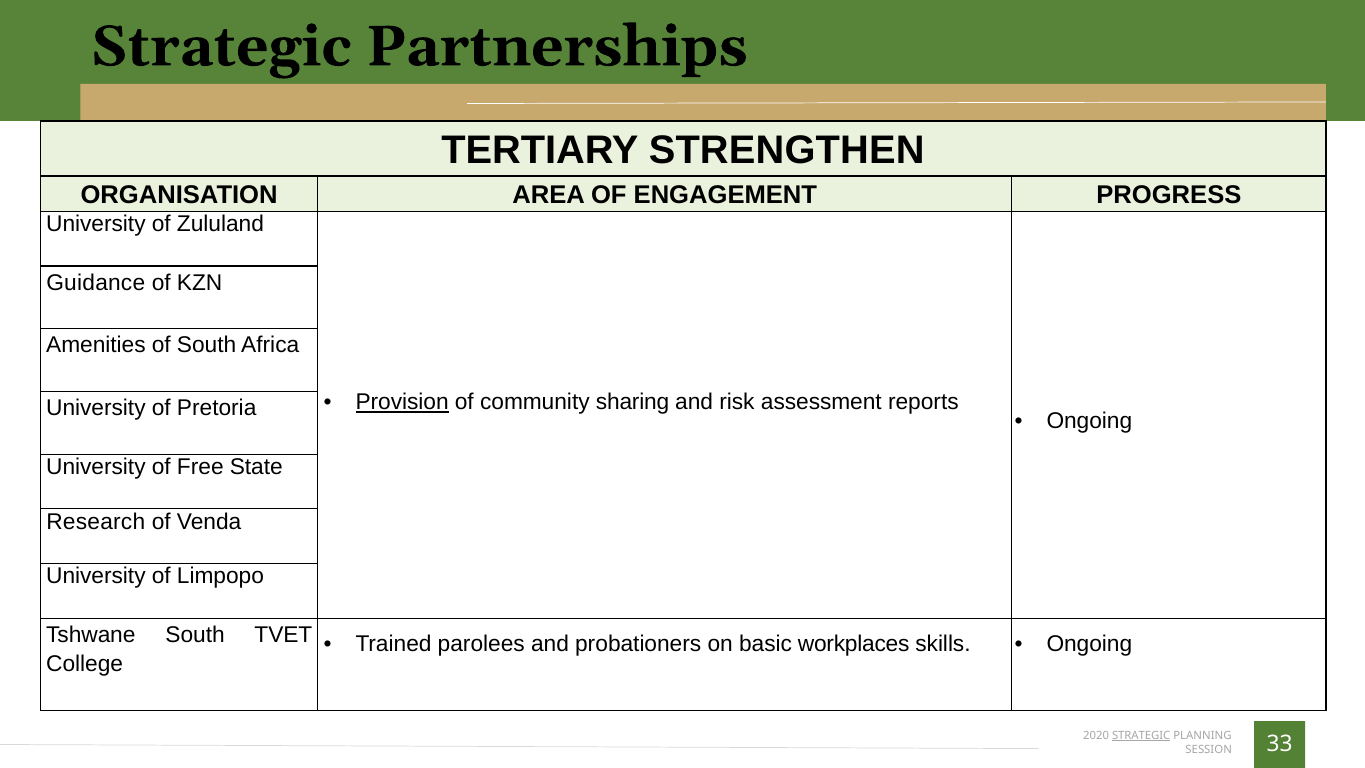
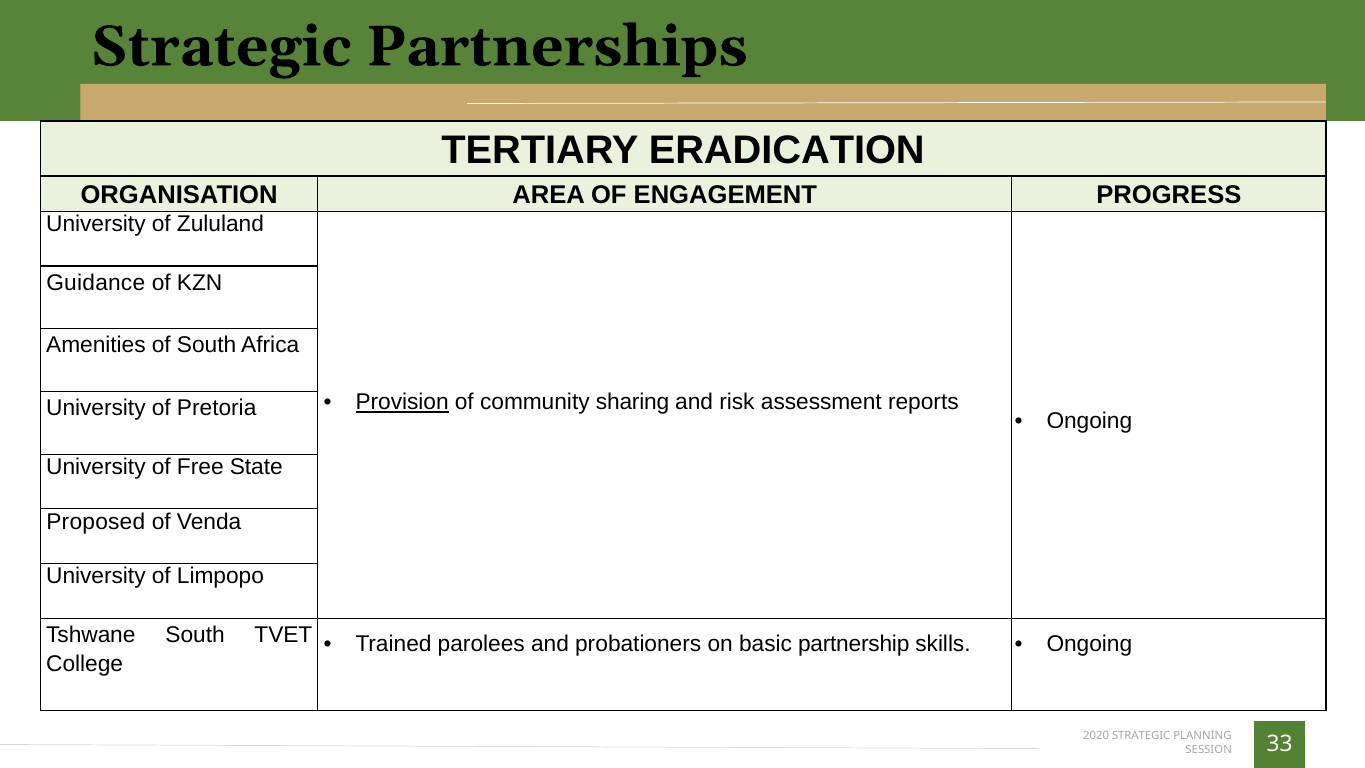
STRENGTHEN: STRENGTHEN -> ERADICATION
Research: Research -> Proposed
workplaces: workplaces -> partnership
STRATEGIC at (1141, 736) underline: present -> none
